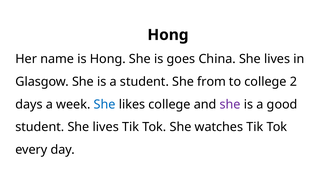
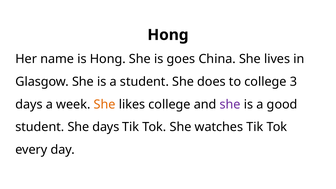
from: from -> does
2: 2 -> 3
She at (105, 104) colour: blue -> orange
student She lives: lives -> days
